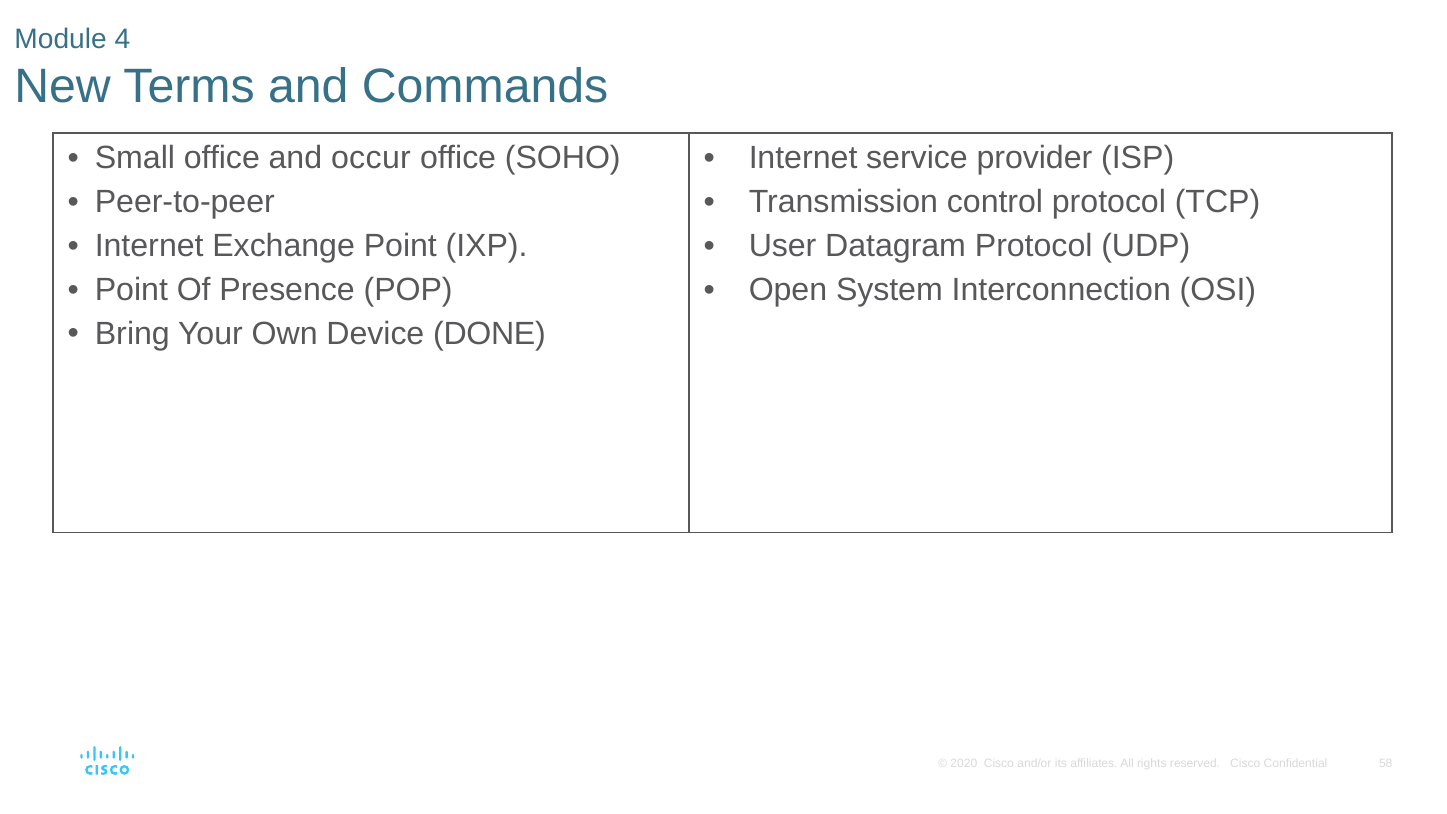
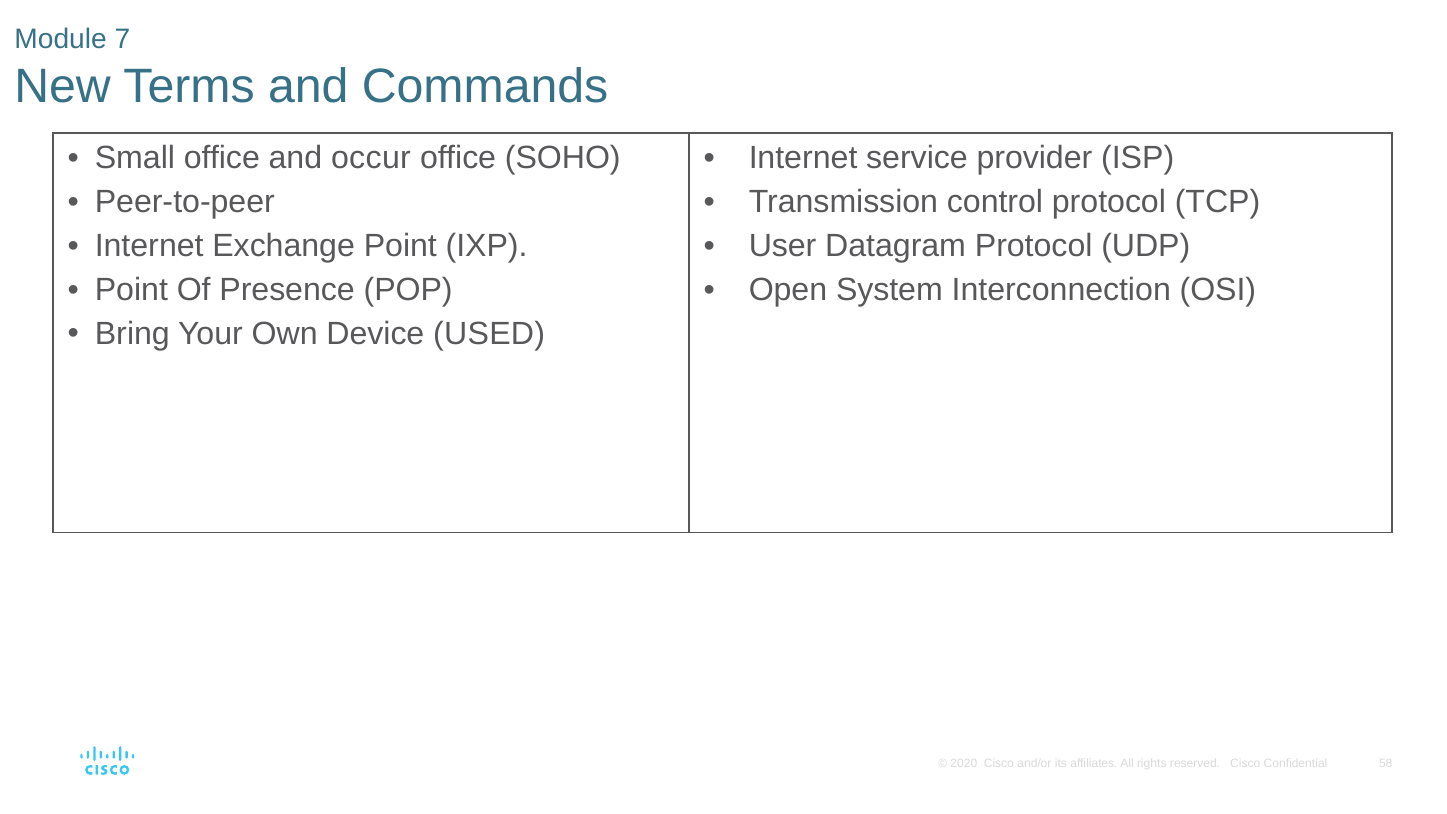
4: 4 -> 7
DONE: DONE -> USED
